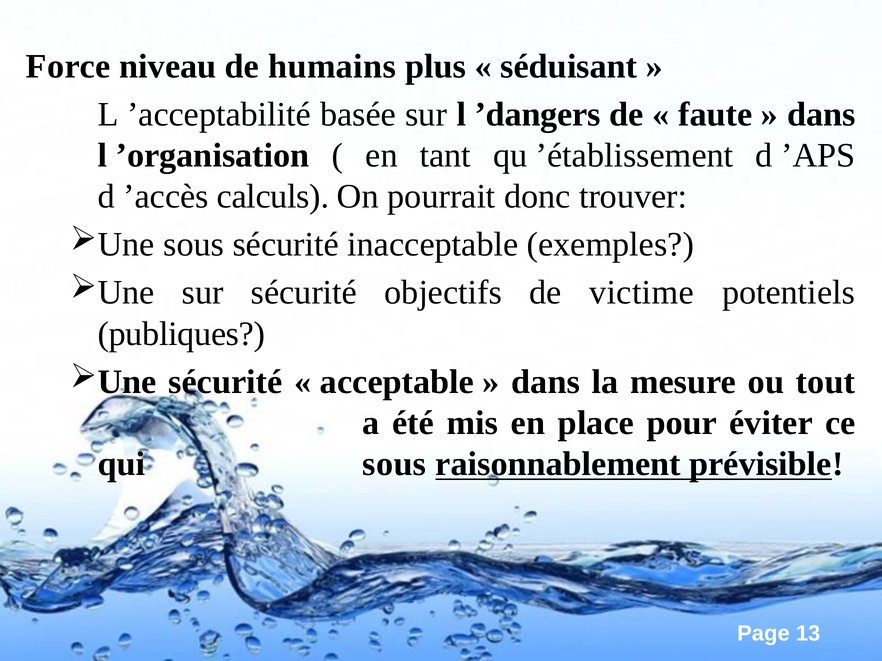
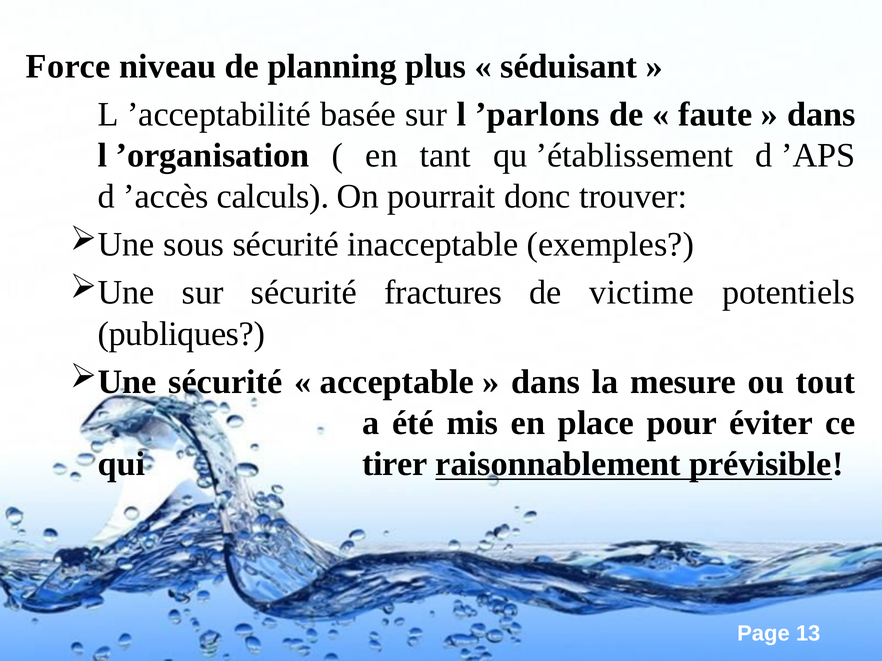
humains: humains -> planning
’dangers: ’dangers -> ’parlons
objectifs: objectifs -> fractures
qui sous: sous -> tirer
